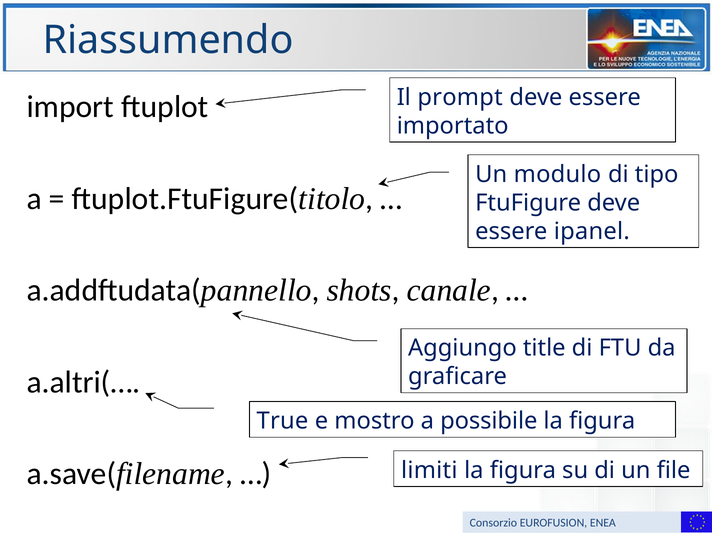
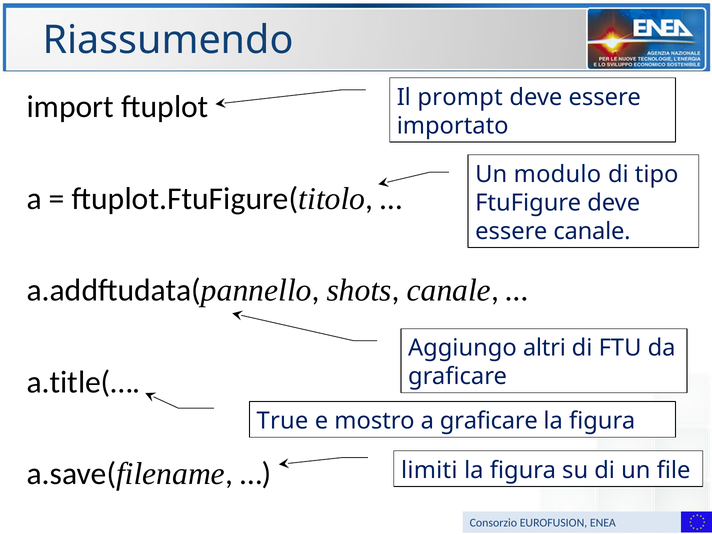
essere ipanel: ipanel -> canale
title: title -> altri
a.altri(…: a.altri(… -> a.title(…
a possibile: possibile -> graficare
